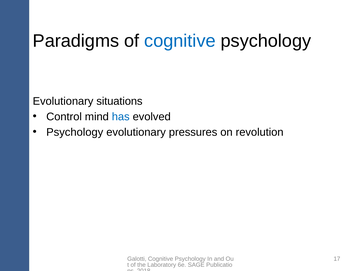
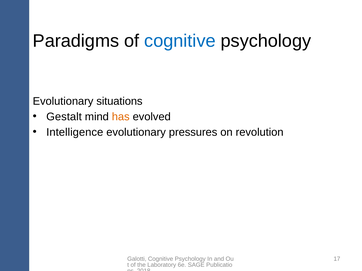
Control: Control -> Gestalt
has colour: blue -> orange
Psychology at (75, 132): Psychology -> Intelligence
